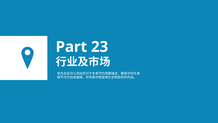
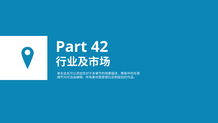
23: 23 -> 42
